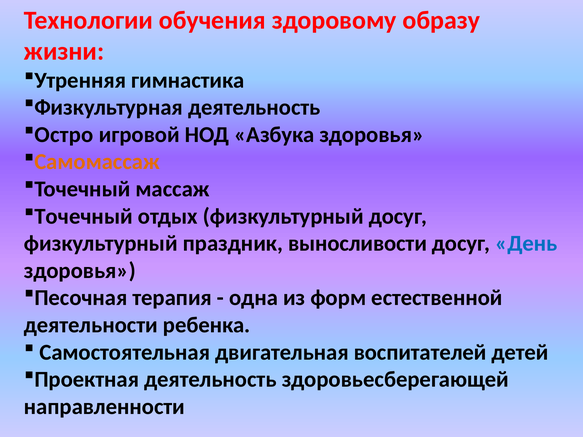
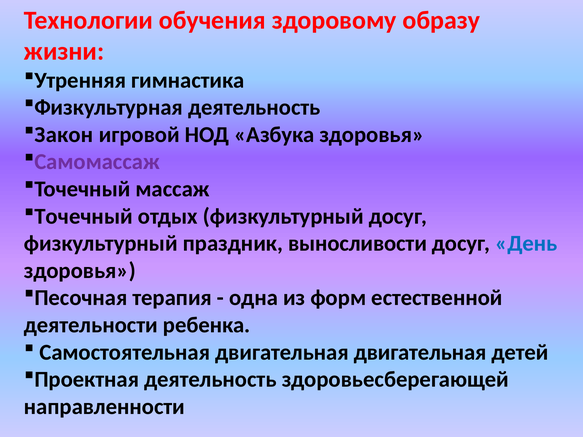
Остро: Остро -> Закон
Самомассаж colour: orange -> purple
двигательная воспитателей: воспитателей -> двигательная
